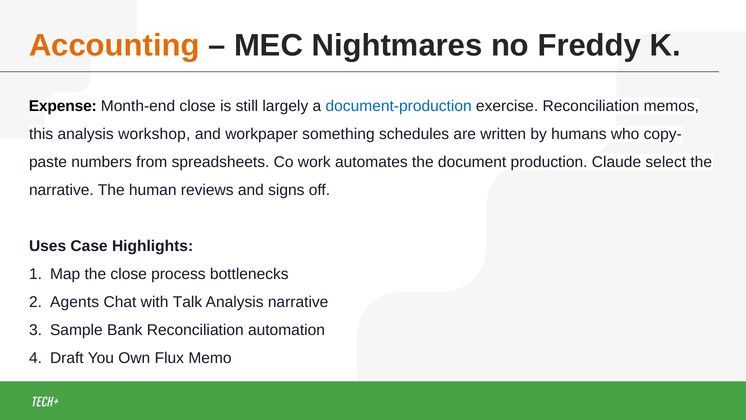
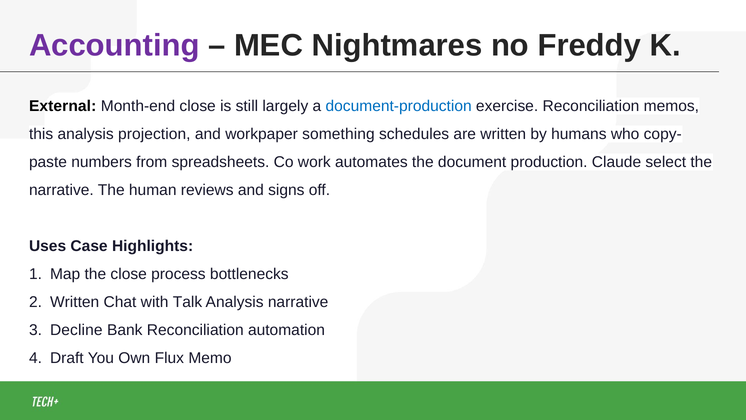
Accounting colour: orange -> purple
Expense: Expense -> External
workshop: workshop -> projection
Agents at (75, 302): Agents -> Written
Sample: Sample -> Decline
